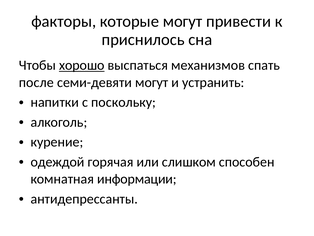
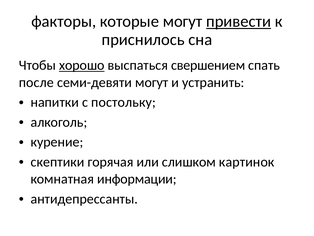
привести underline: none -> present
механизмов: механизмов -> свершением
поскольку: поскольку -> постольку
одеждой: одеждой -> скептики
способен: способен -> картинок
